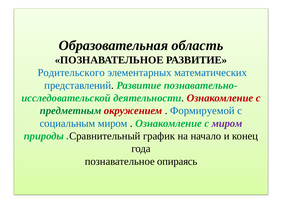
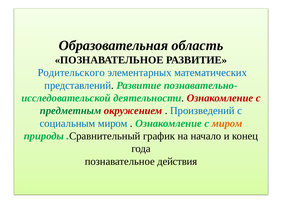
Формируемой: Формируемой -> Произведений
миром at (227, 124) colour: purple -> orange
опираясь: опираясь -> действия
